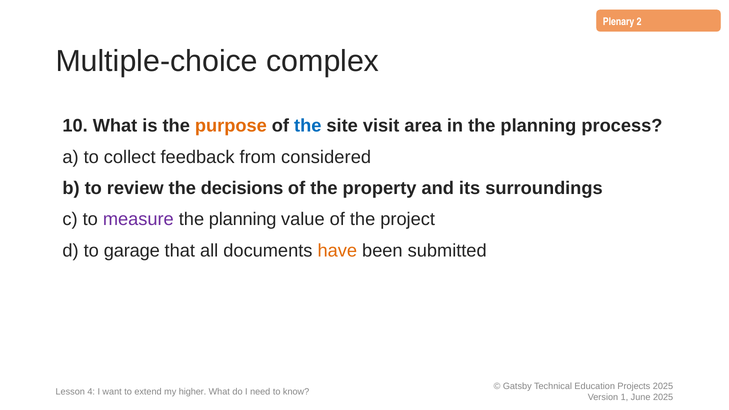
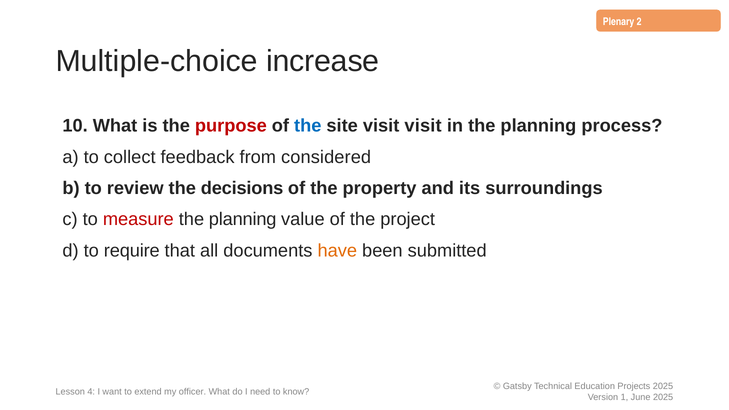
complex: complex -> increase
purpose colour: orange -> red
visit area: area -> visit
measure colour: purple -> red
garage: garage -> require
higher: higher -> officer
